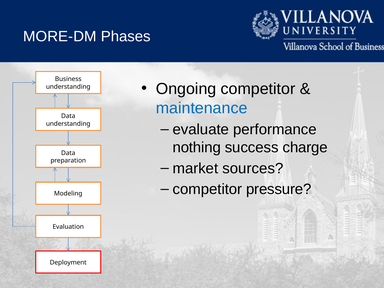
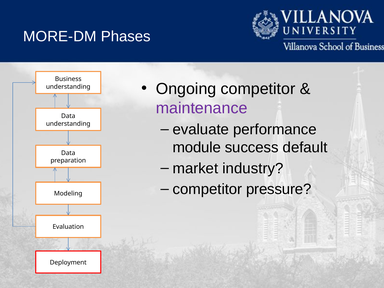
maintenance colour: blue -> purple
nothing: nothing -> module
charge: charge -> default
sources: sources -> industry
